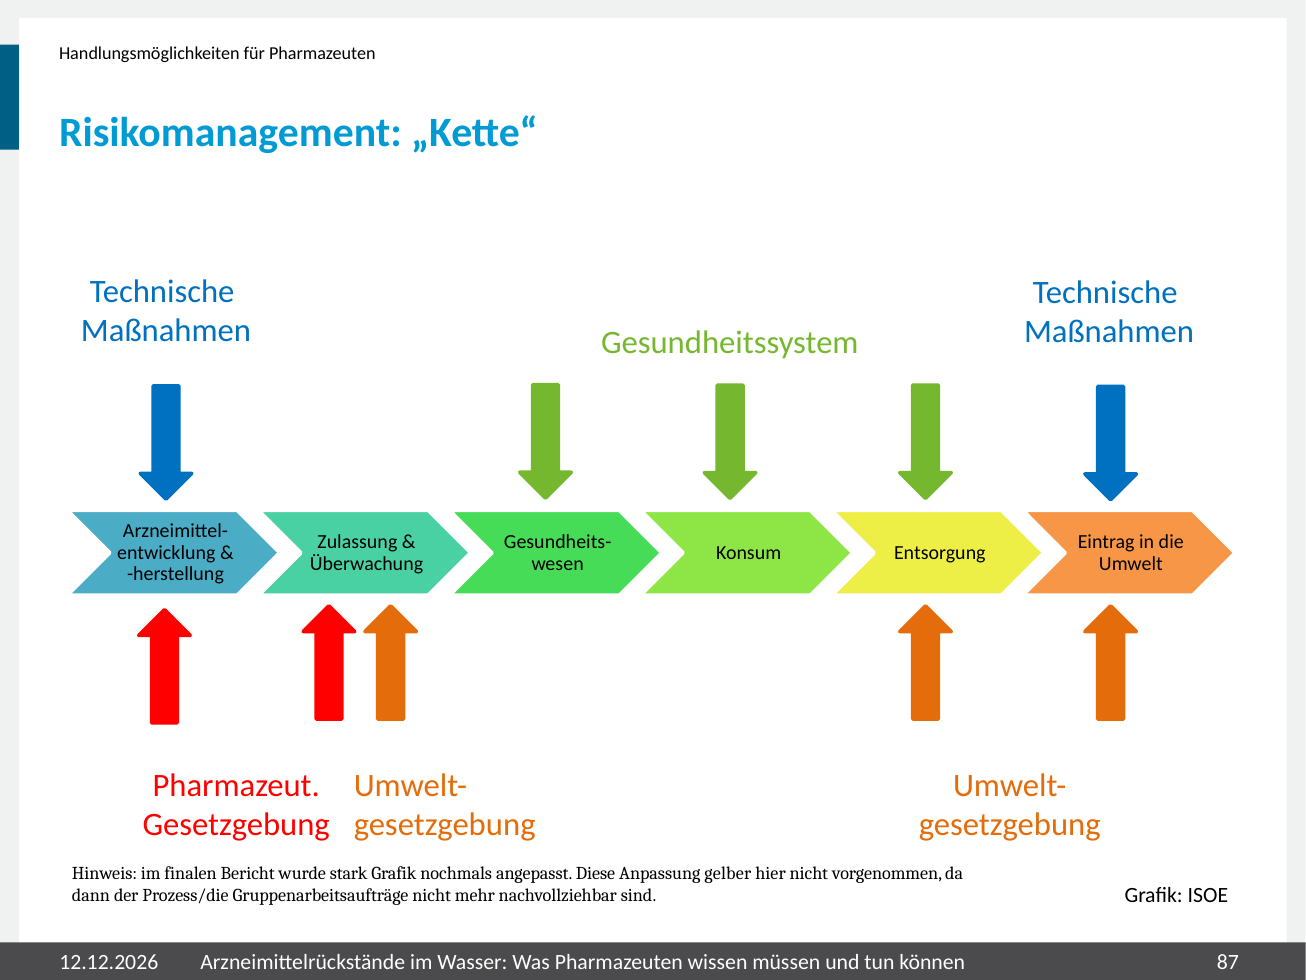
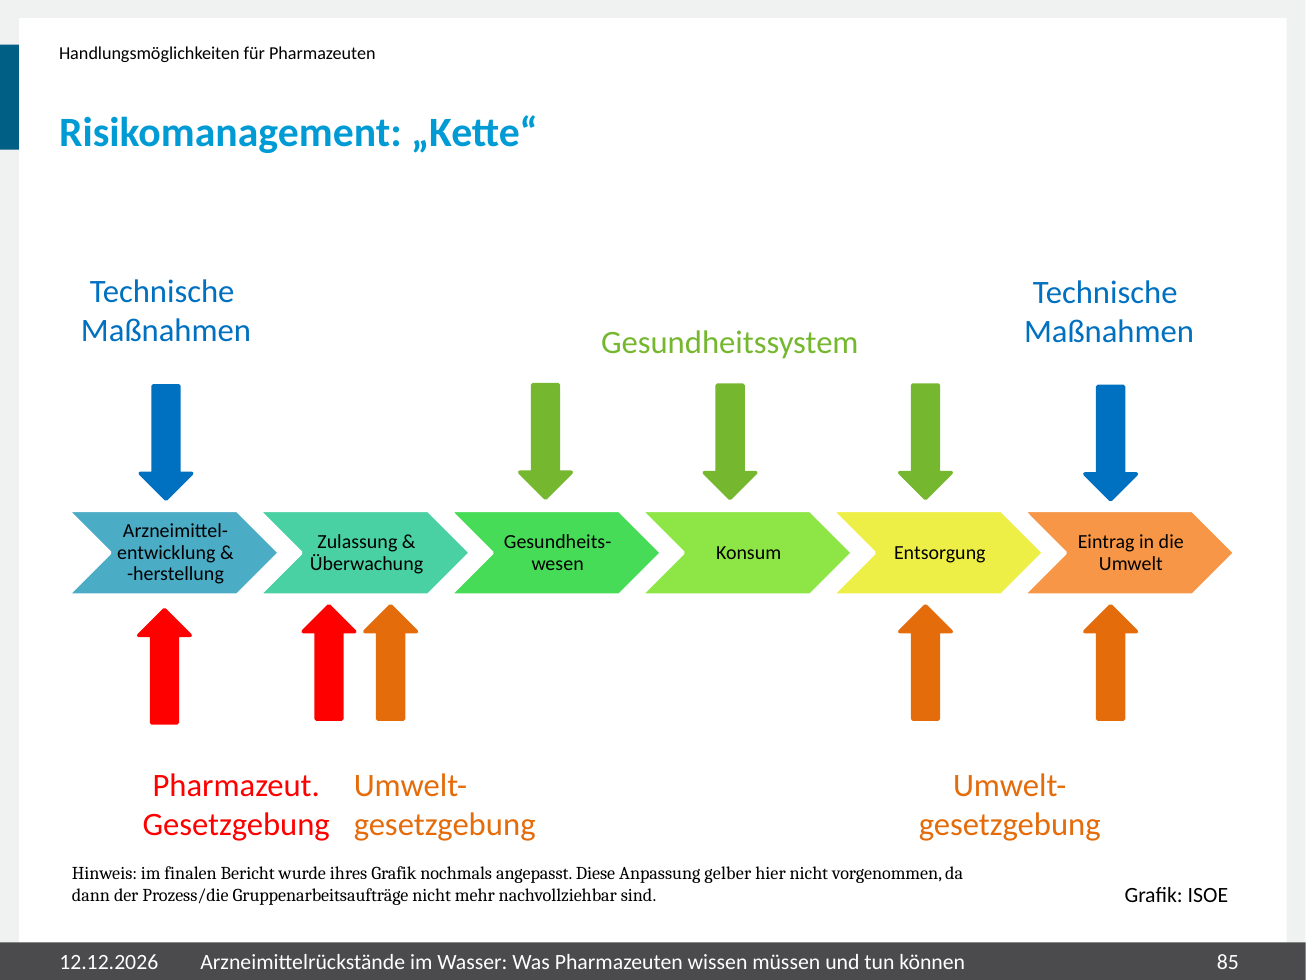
stark: stark -> ihres
87: 87 -> 85
